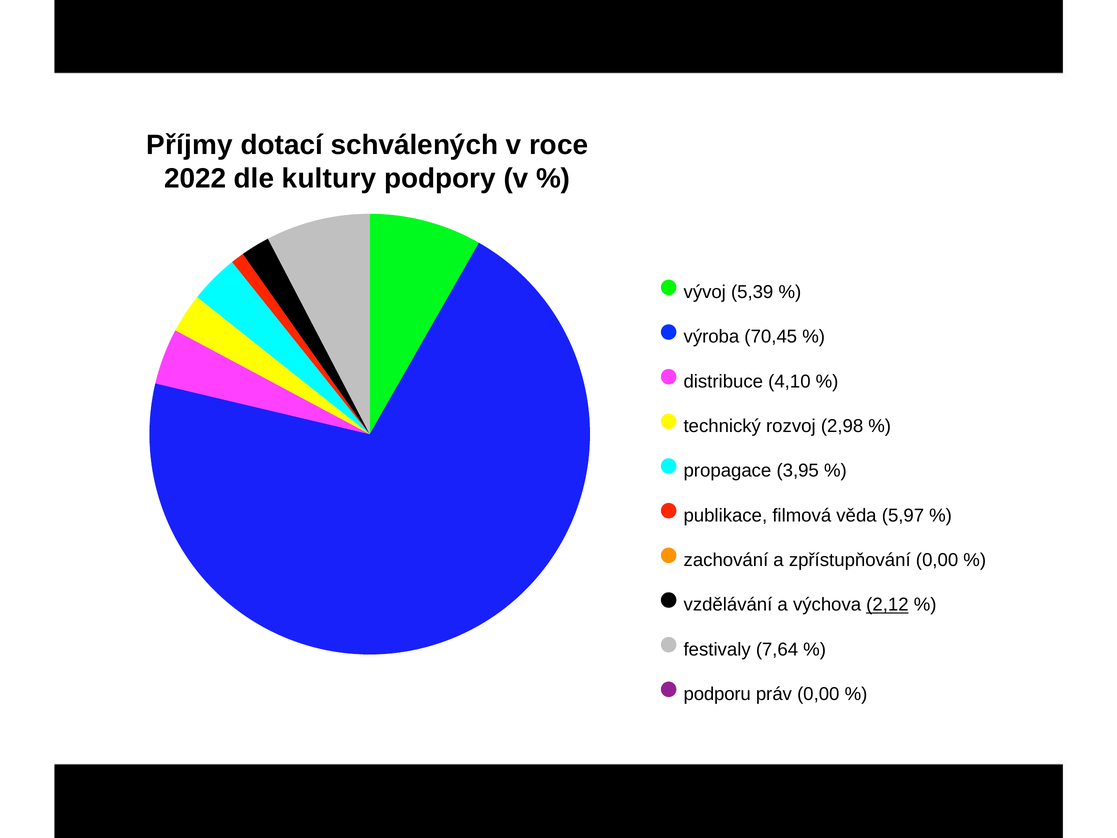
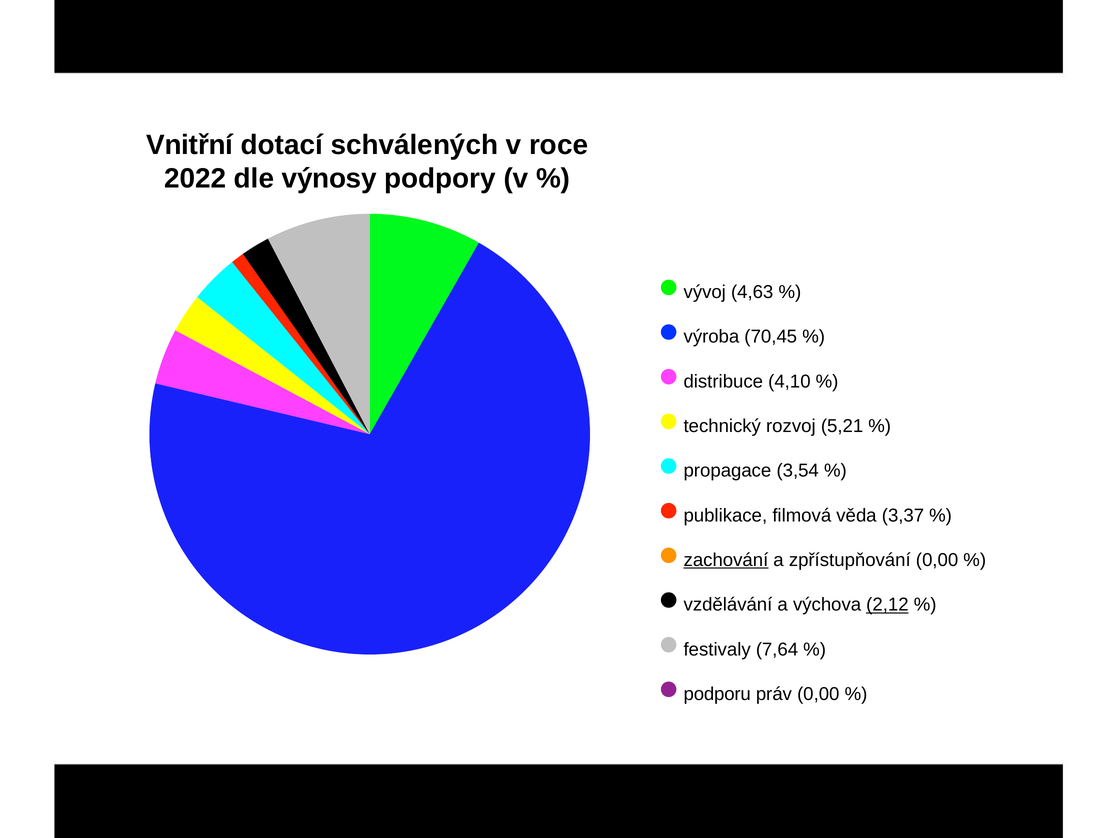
Příjmy: Příjmy -> Vnitřní
kultury: kultury -> výnosy
5,39: 5,39 -> 4,63
2,98: 2,98 -> 5,21
3,95: 3,95 -> 3,54
5,97: 5,97 -> 3,37
zachování underline: none -> present
